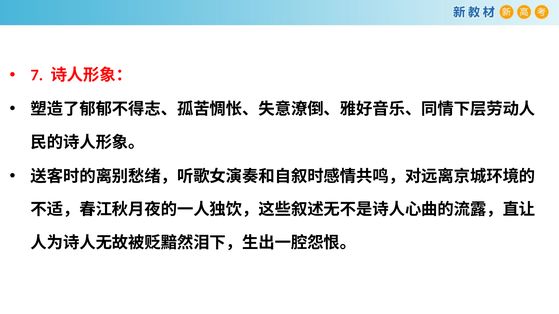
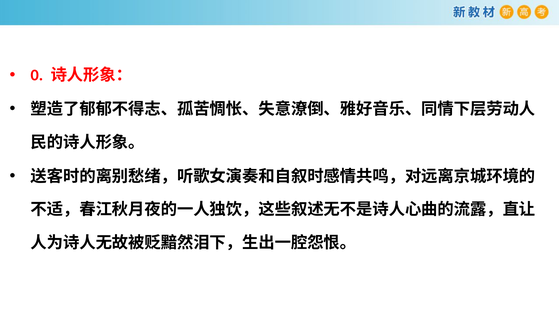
7: 7 -> 0
